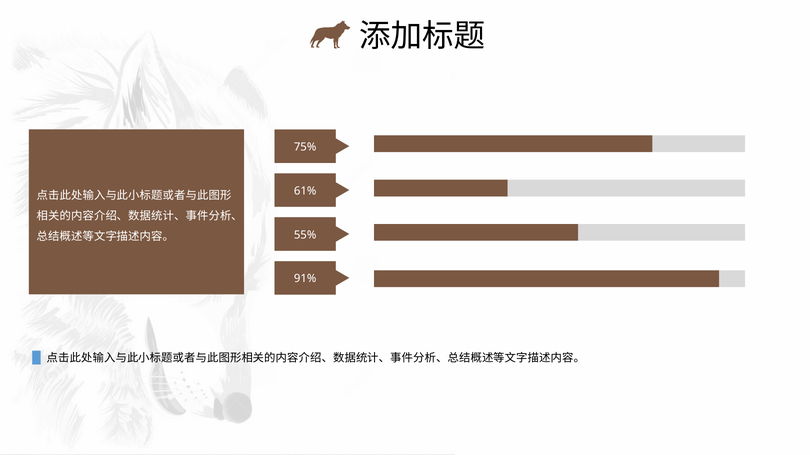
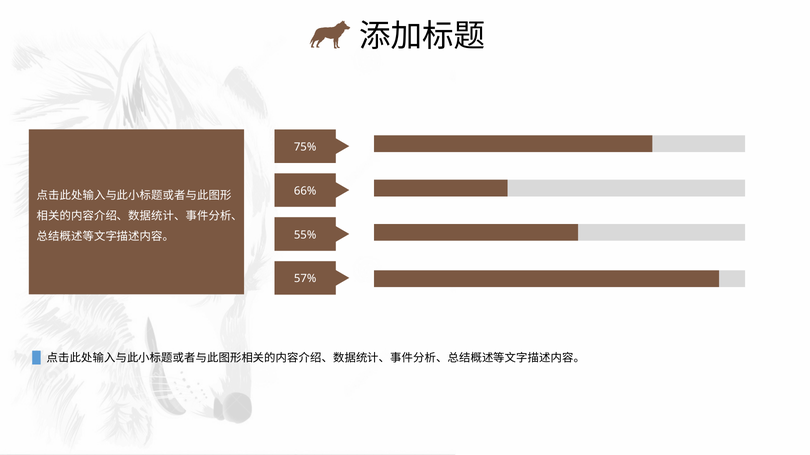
61%: 61% -> 66%
91%: 91% -> 57%
